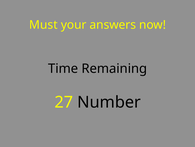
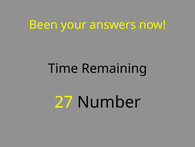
Must: Must -> Been
